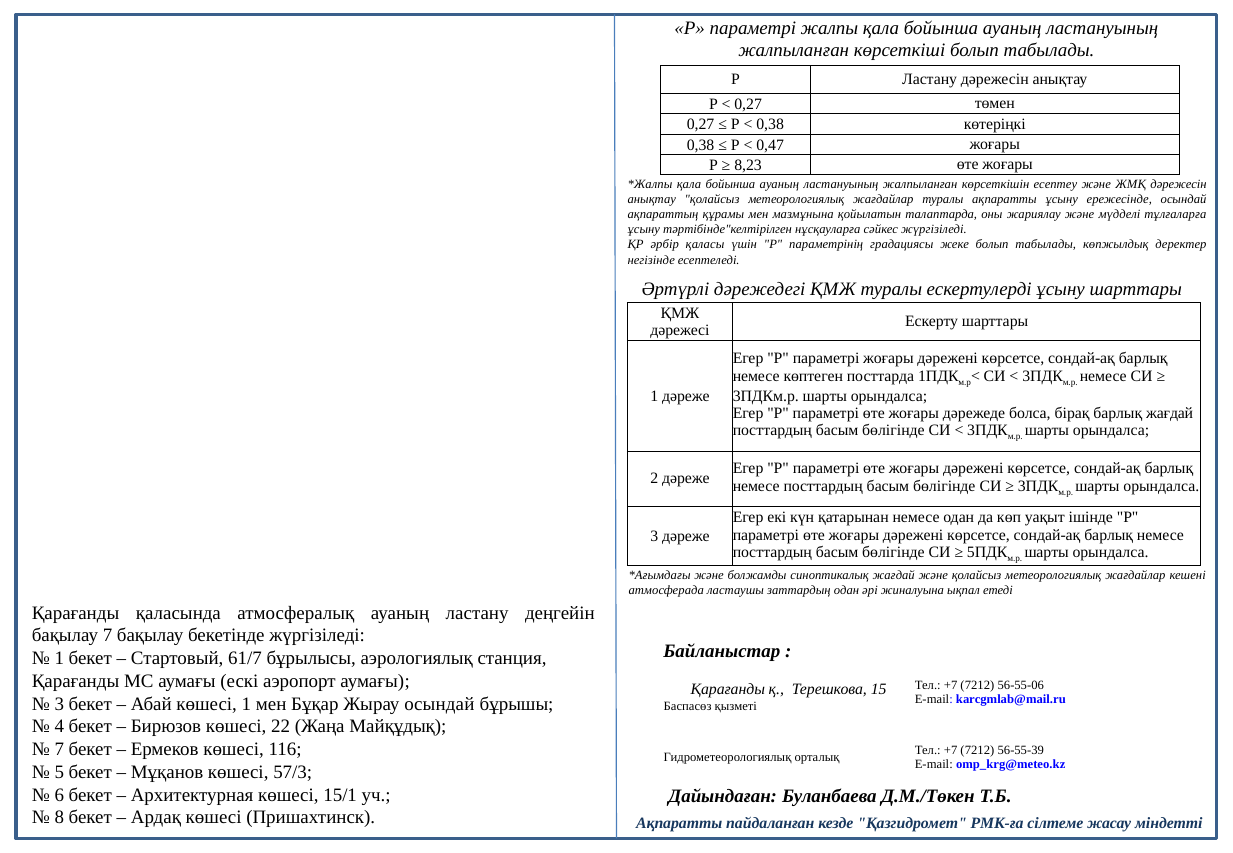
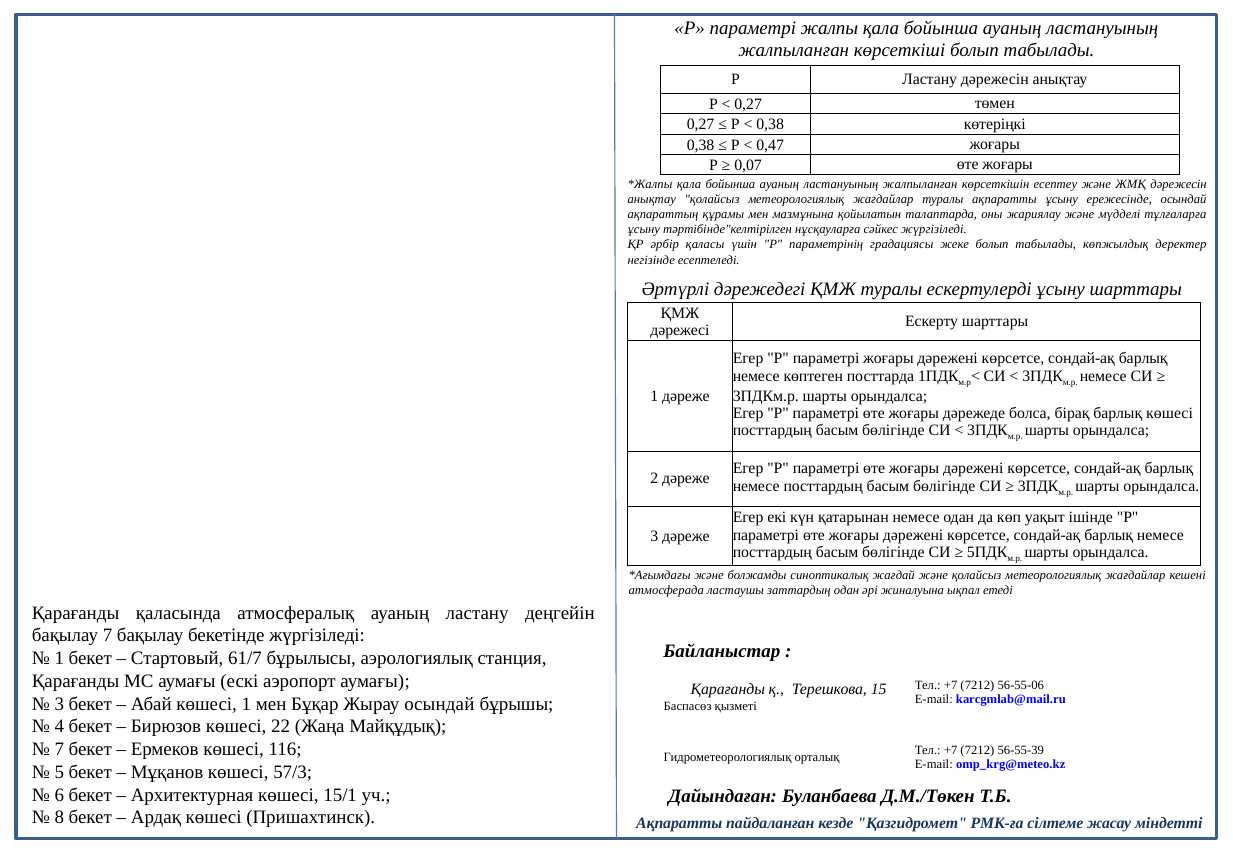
8,23: 8,23 -> 0,07
барлық жағдай: жағдай -> көшесі
